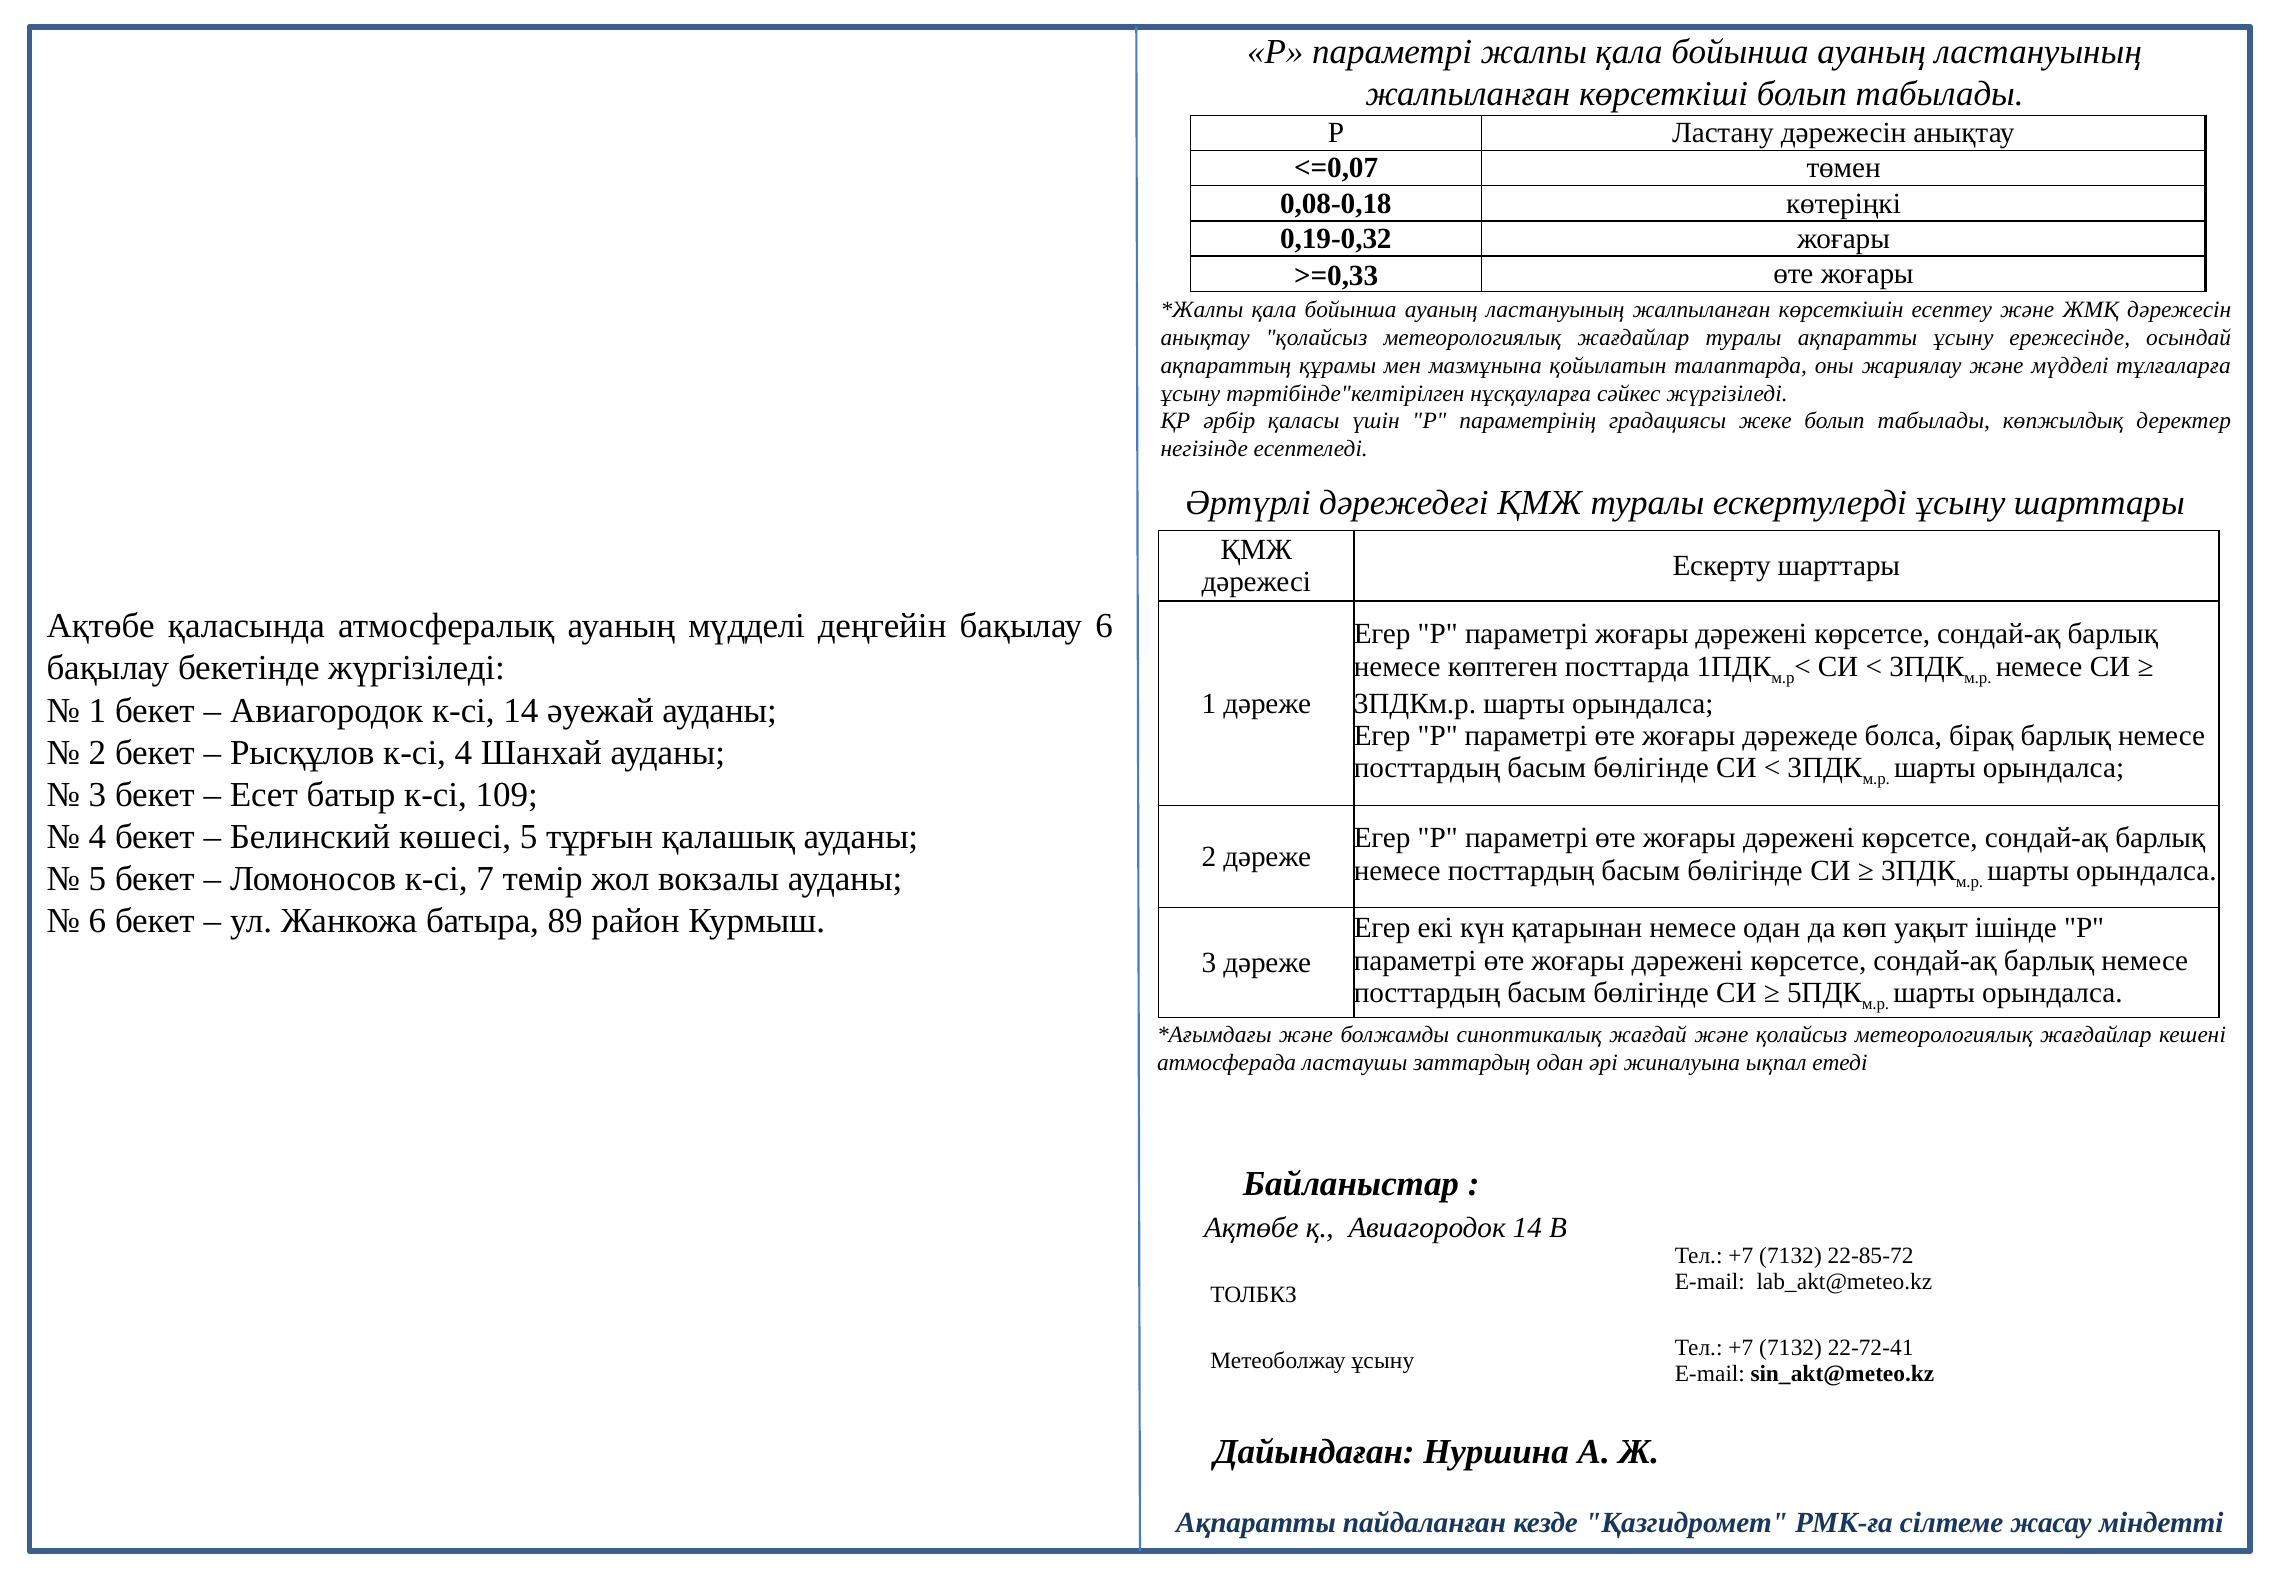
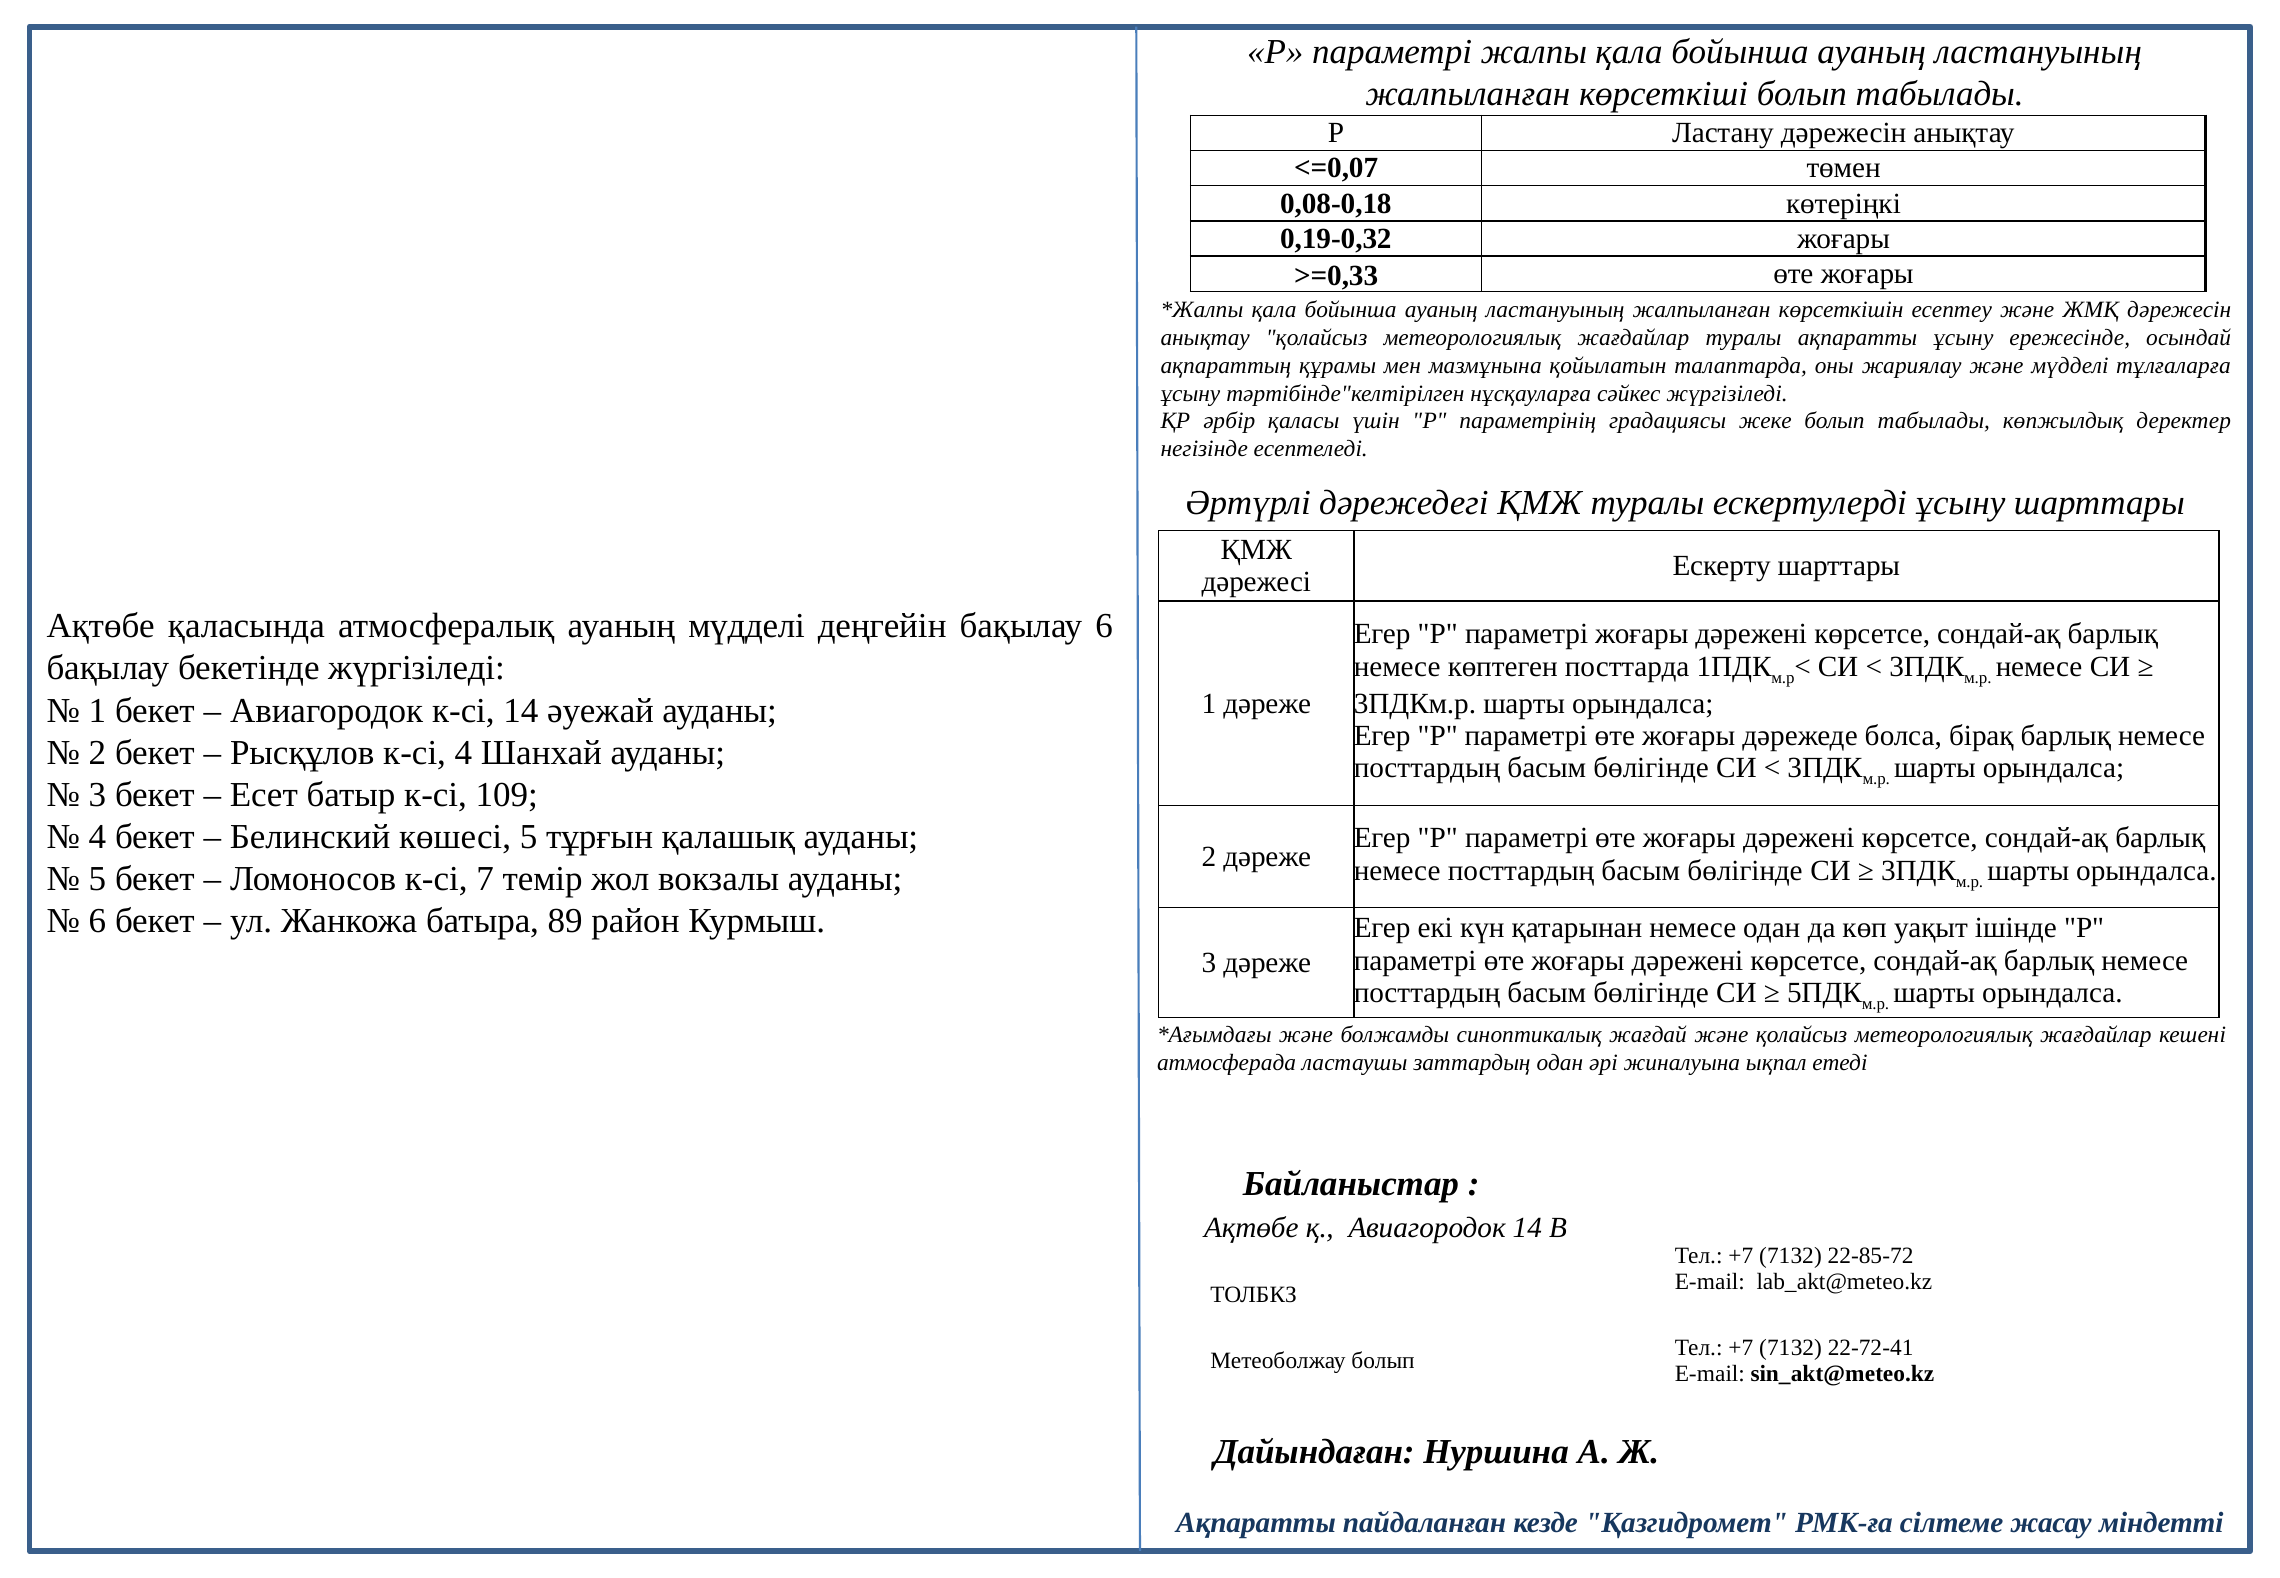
Метеоболжау ұсыну: ұсыну -> болып
